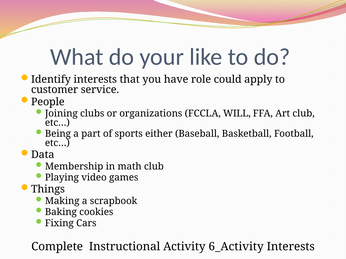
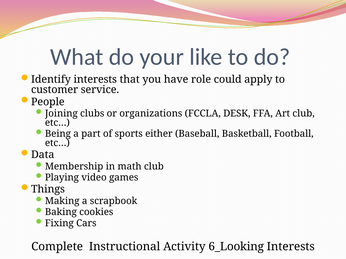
WILL: WILL -> DESK
6_Activity: 6_Activity -> 6_Looking
